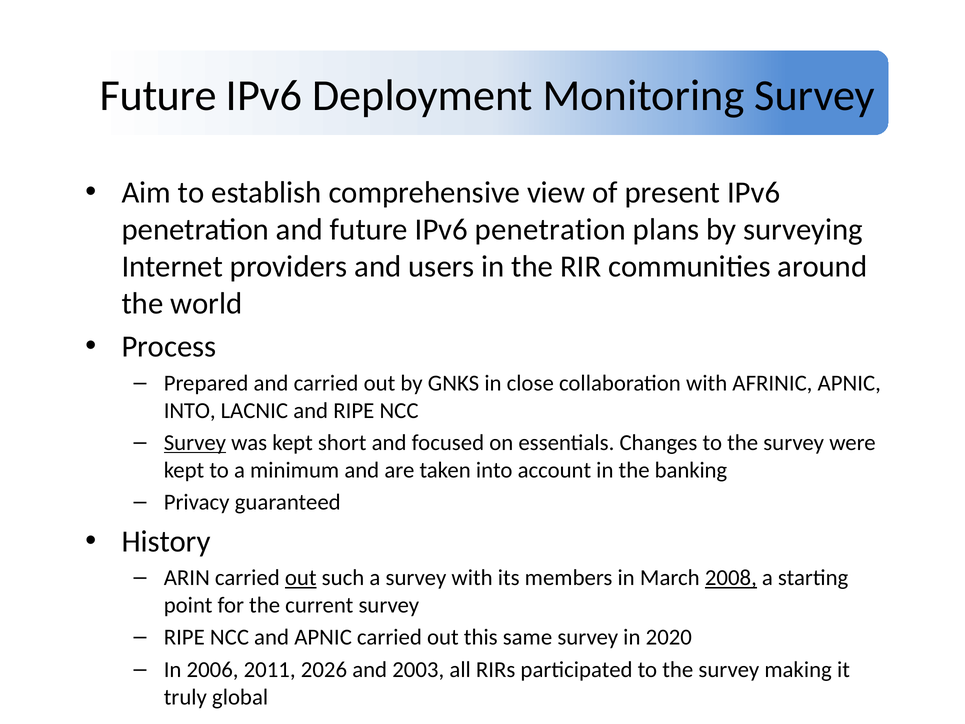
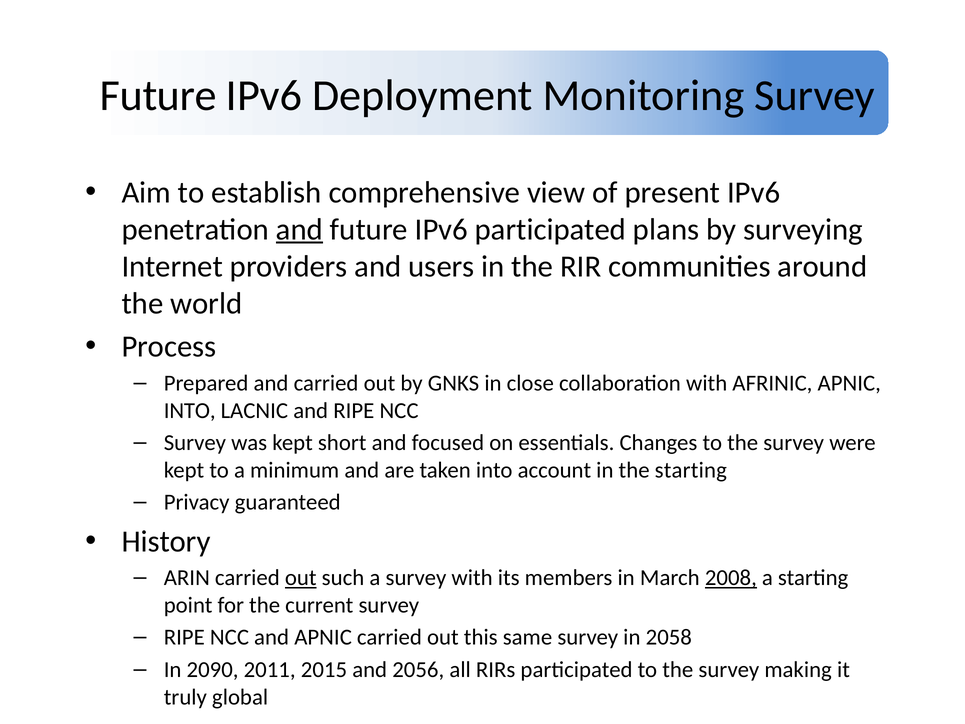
and at (299, 229) underline: none -> present
future IPv6 penetration: penetration -> participated
Survey at (195, 443) underline: present -> none
the banking: banking -> starting
2020: 2020 -> 2058
2006: 2006 -> 2090
2026: 2026 -> 2015
2003: 2003 -> 2056
